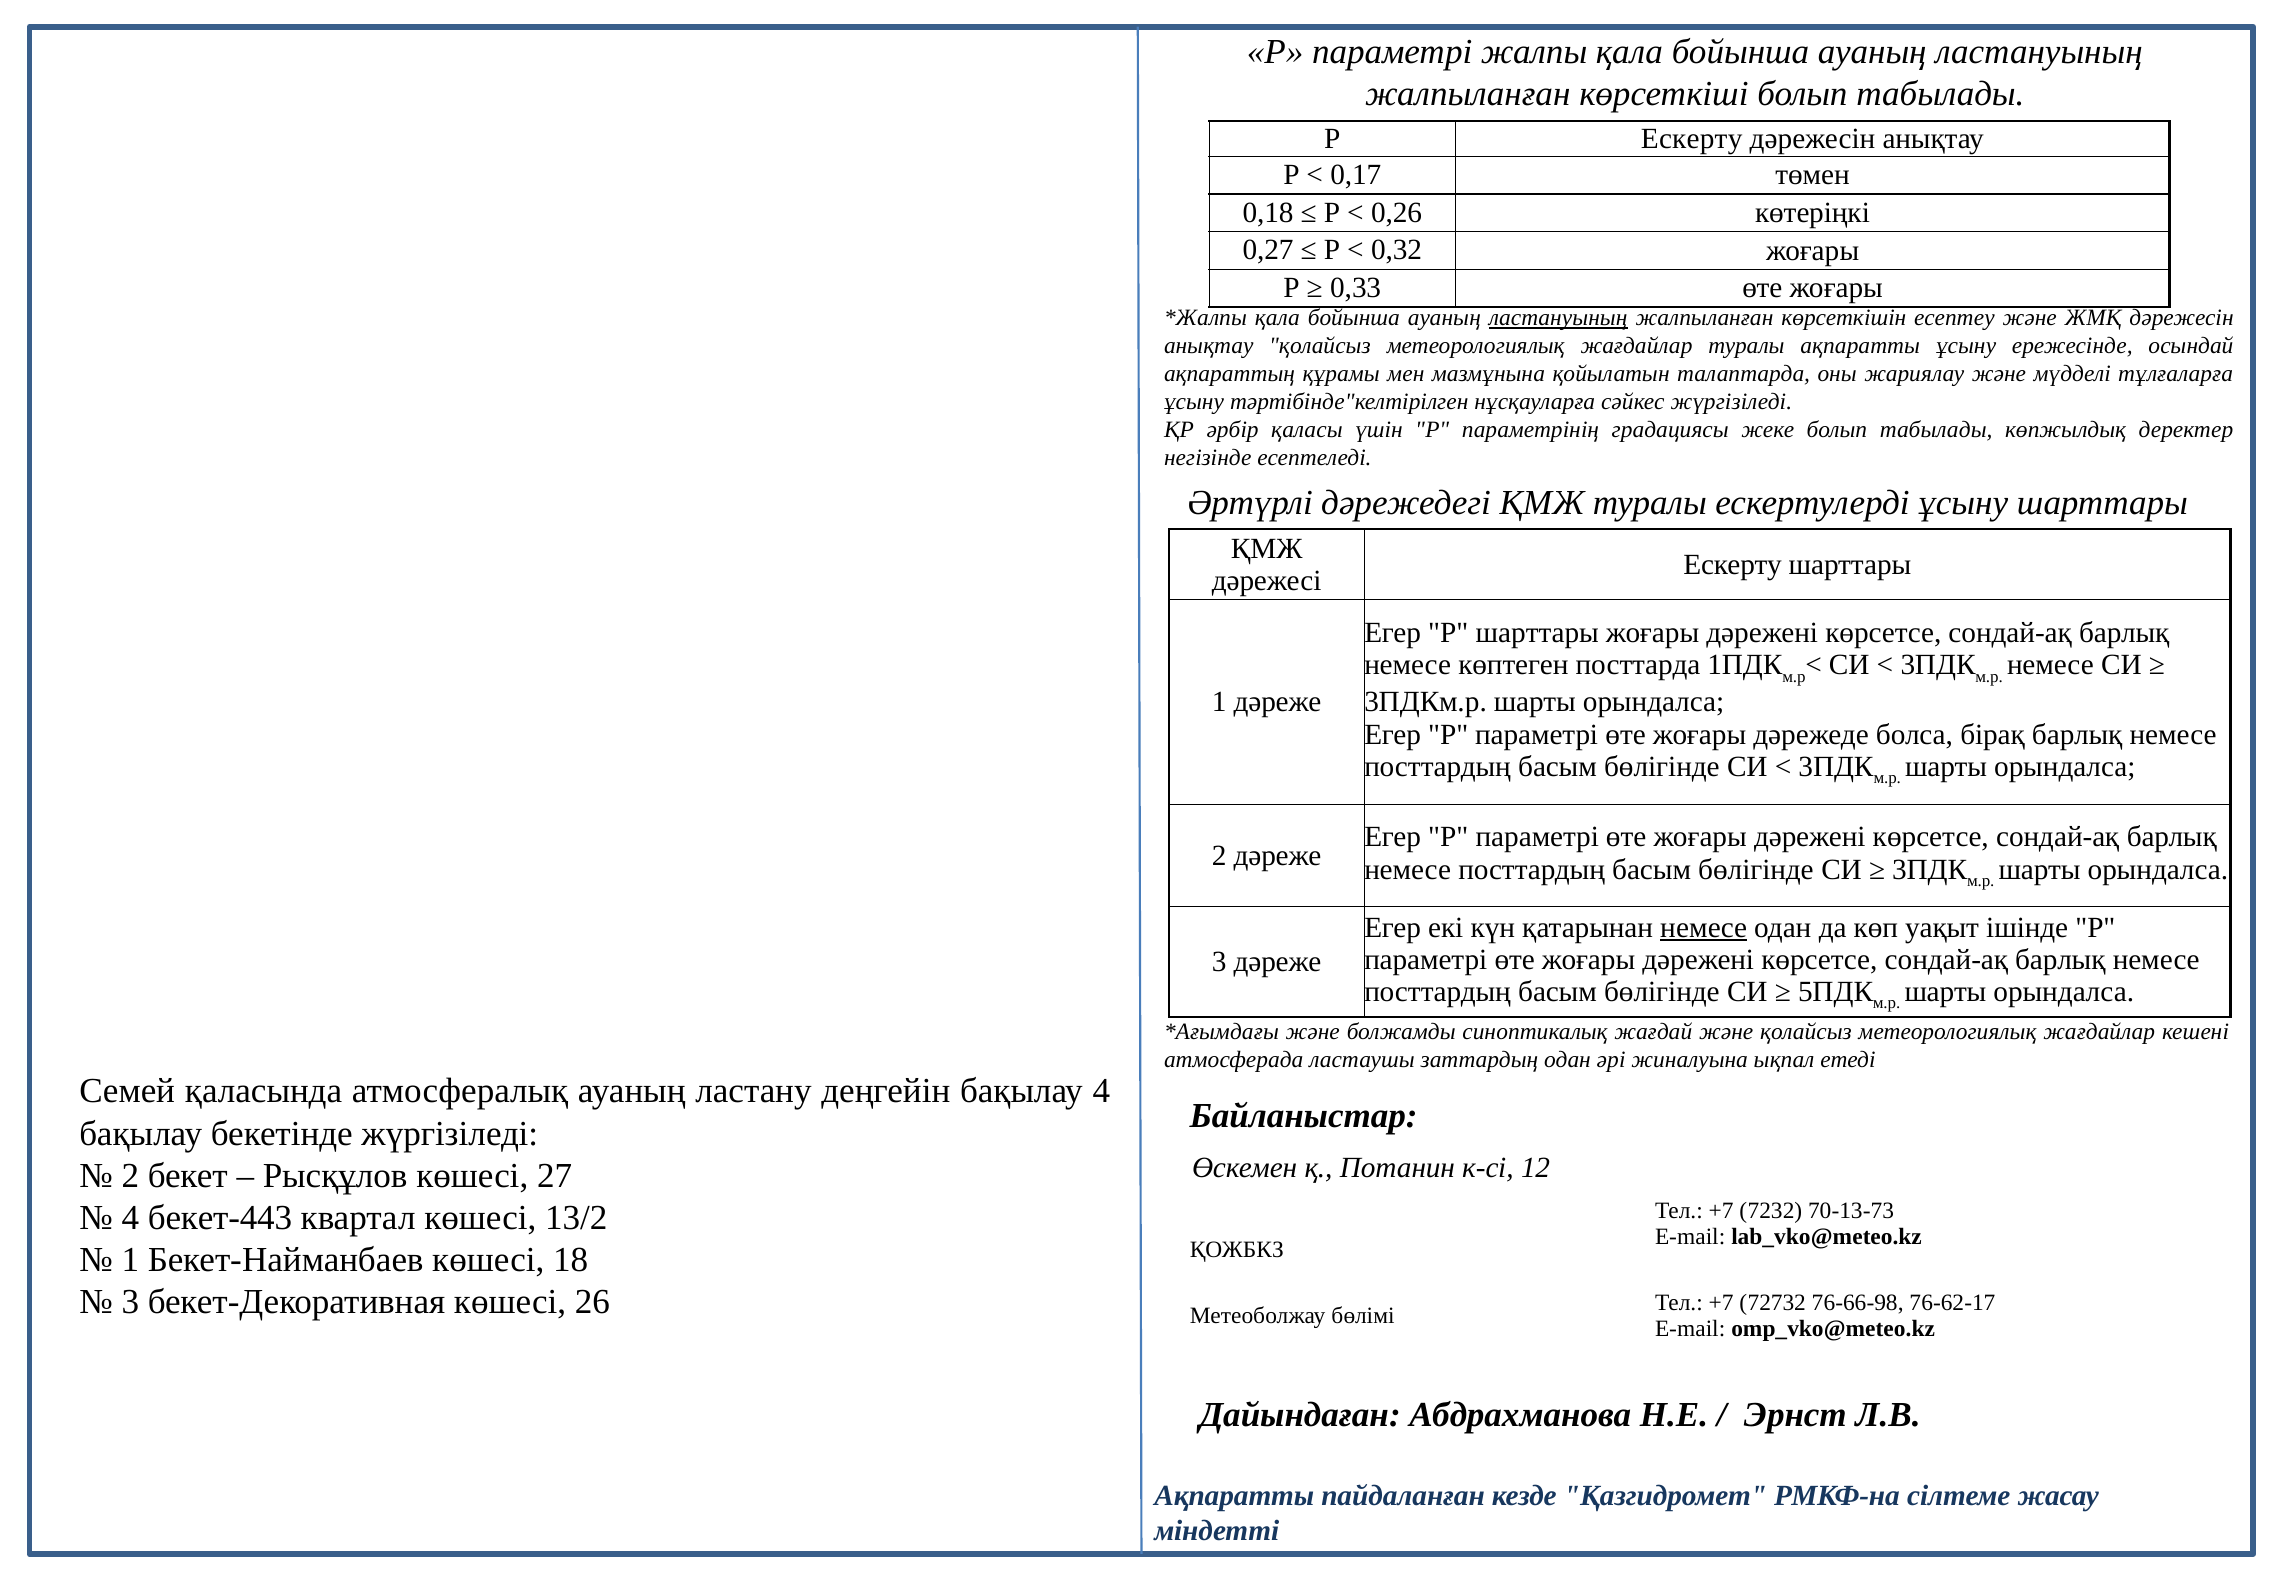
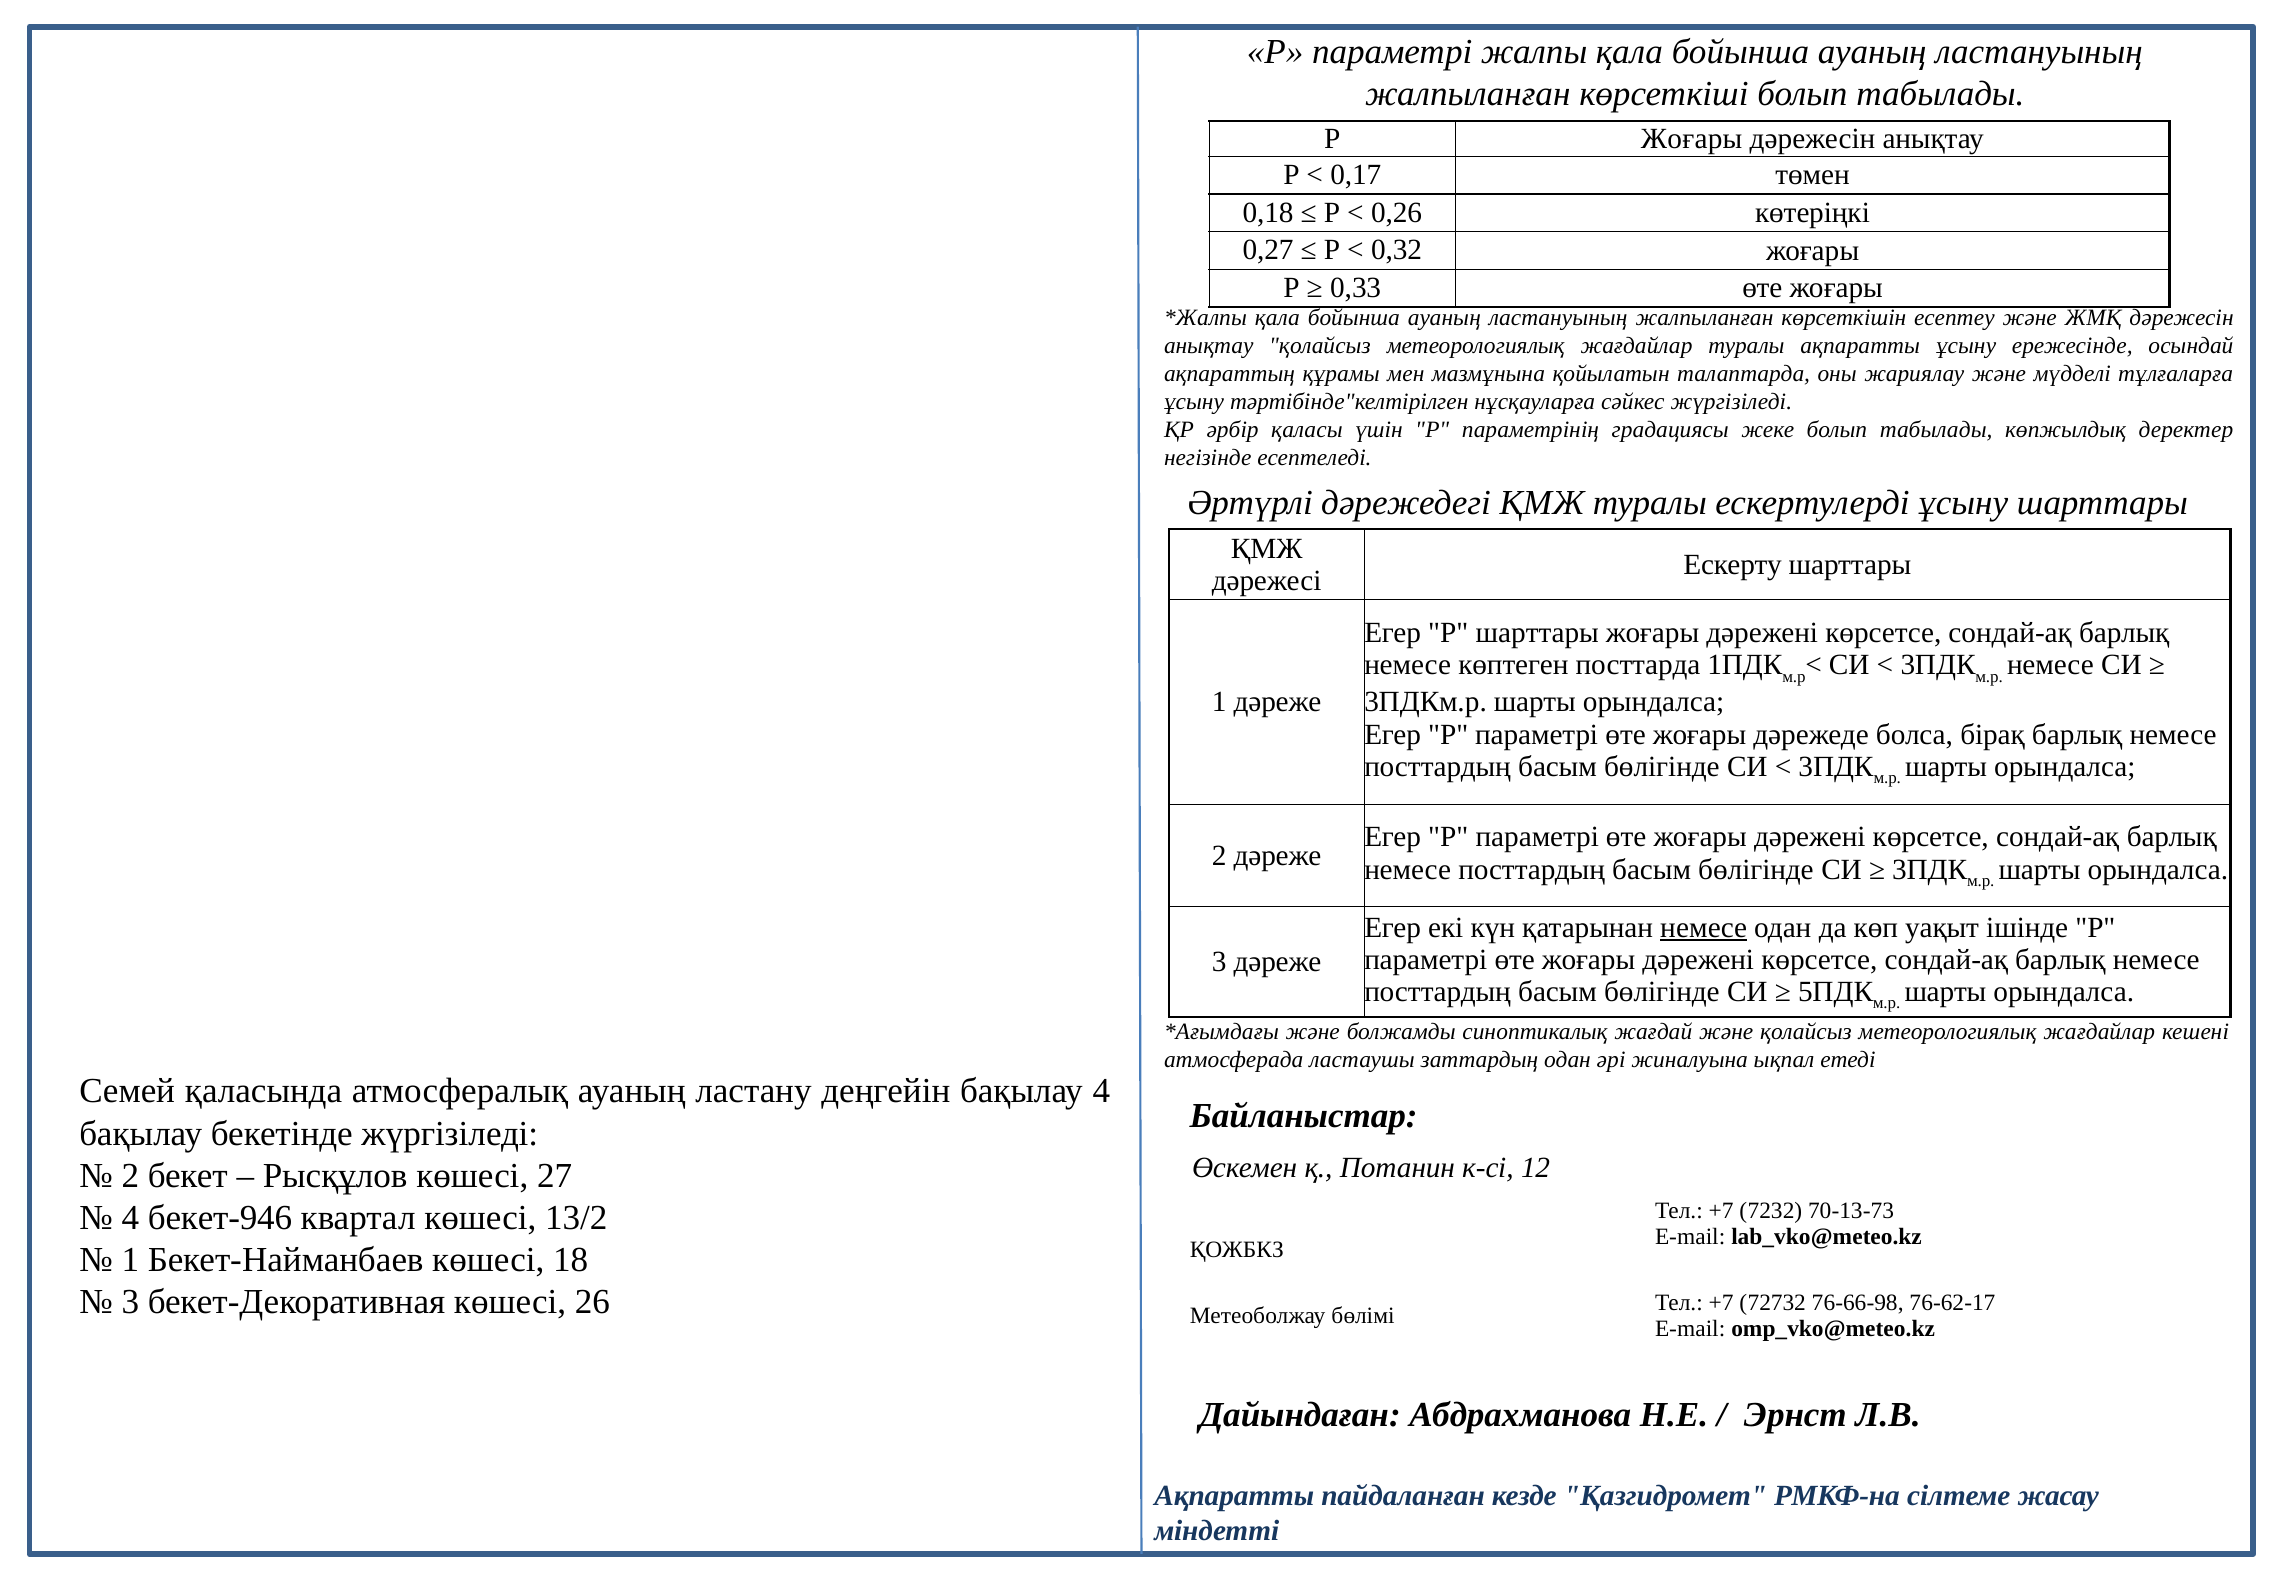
Р Ескерту: Ескерту -> Жоғары
ластануының at (1558, 318) underline: present -> none
бекет-443: бекет-443 -> бекет-946
